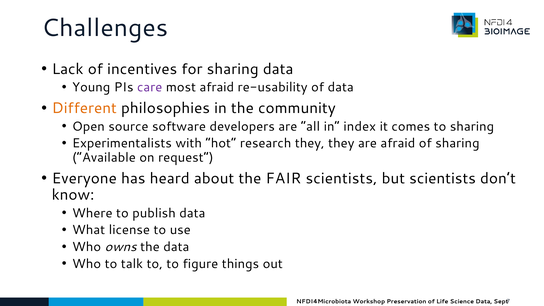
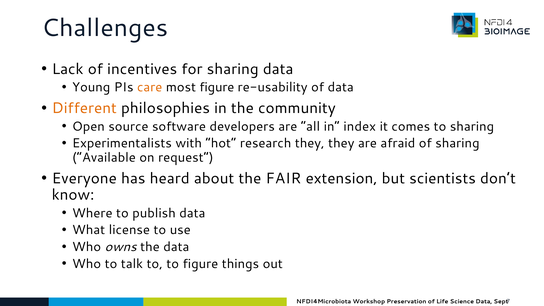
care colour: purple -> orange
most afraid: afraid -> figure
FAIR scientists: scientists -> extension
